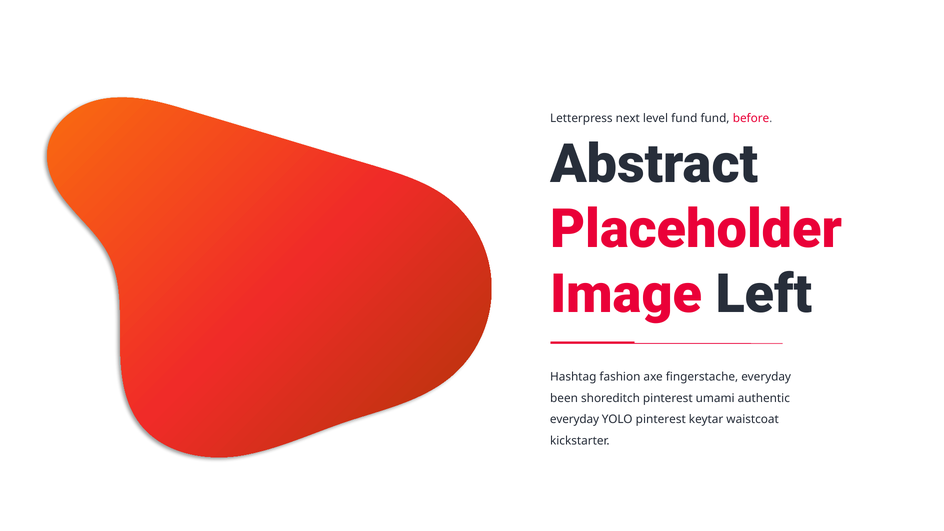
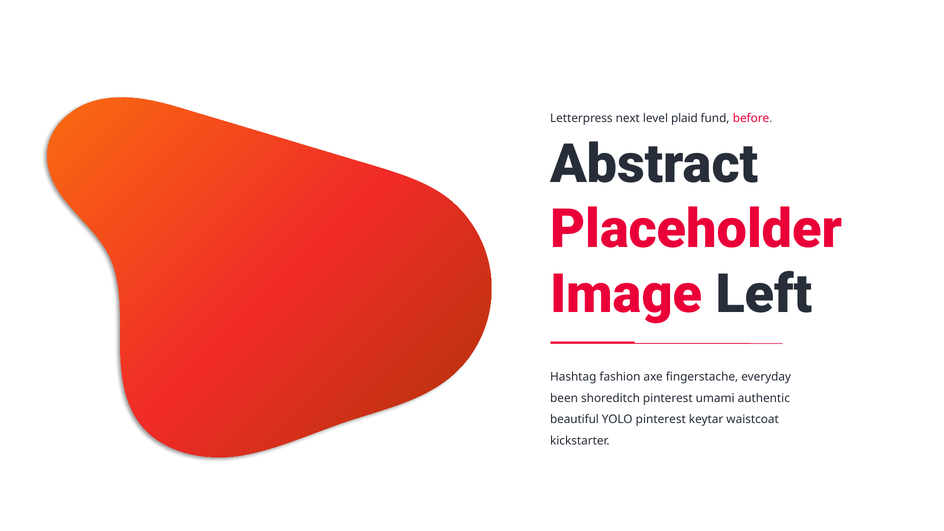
level fund: fund -> plaid
everyday at (574, 419): everyday -> beautiful
